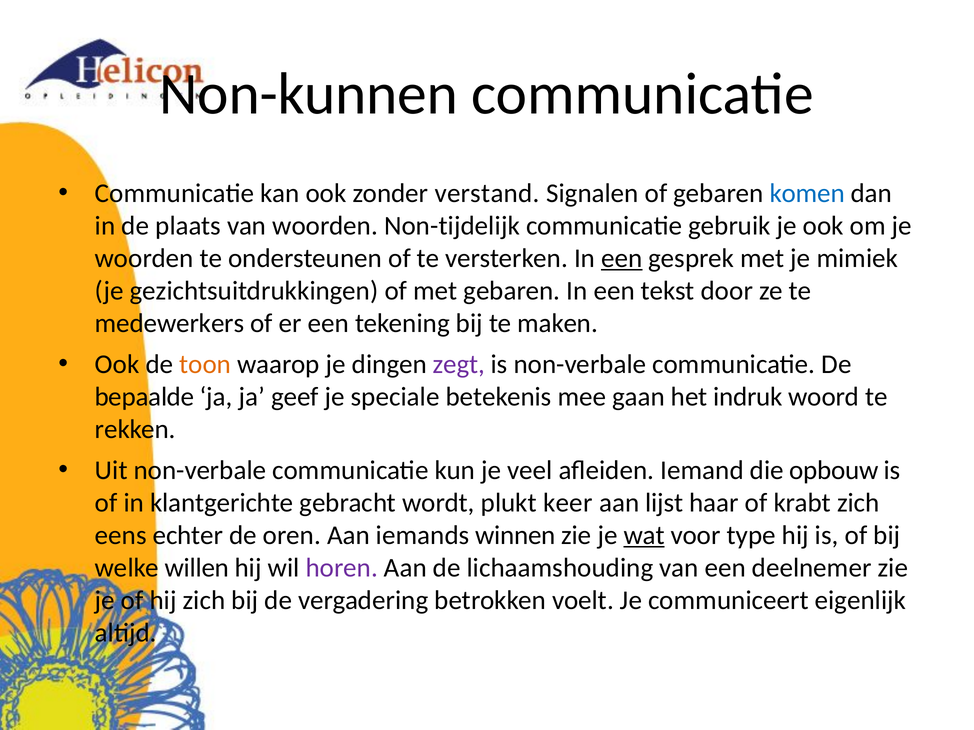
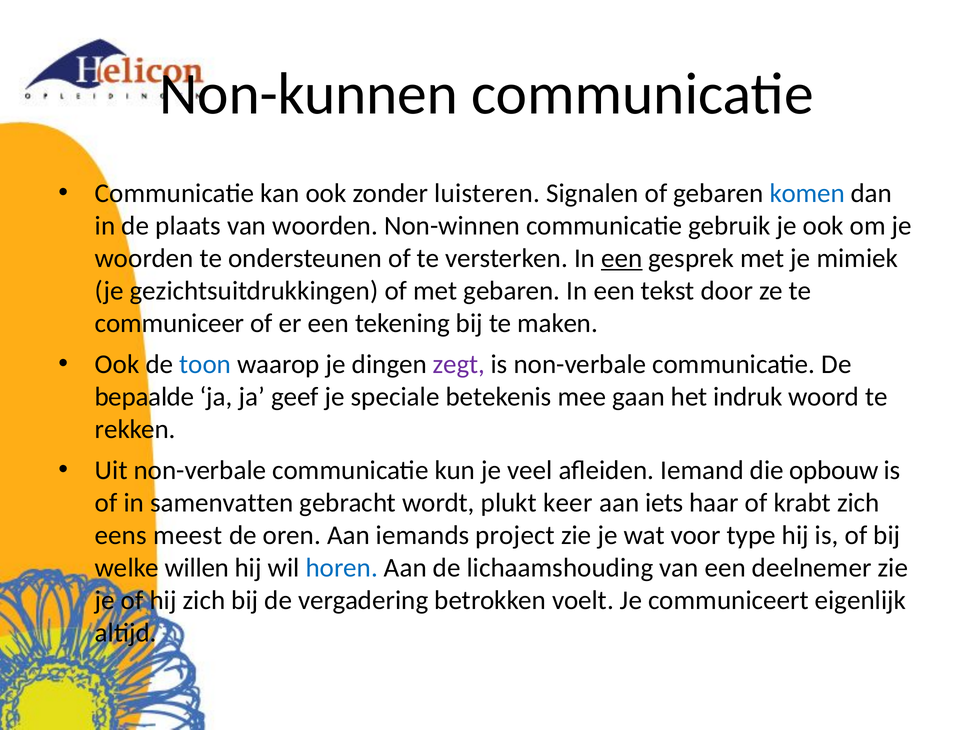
verstand: verstand -> luisteren
Non-tijdelijk: Non-tijdelijk -> Non-winnen
medewerkers: medewerkers -> communiceer
toon colour: orange -> blue
klantgerichte: klantgerichte -> samenvatten
lijst: lijst -> iets
echter: echter -> meest
winnen: winnen -> project
wat underline: present -> none
horen colour: purple -> blue
